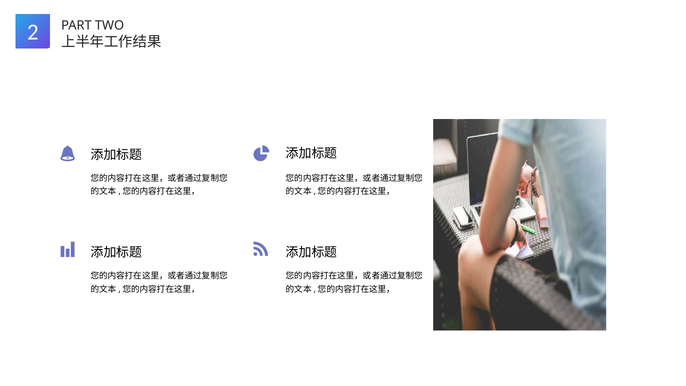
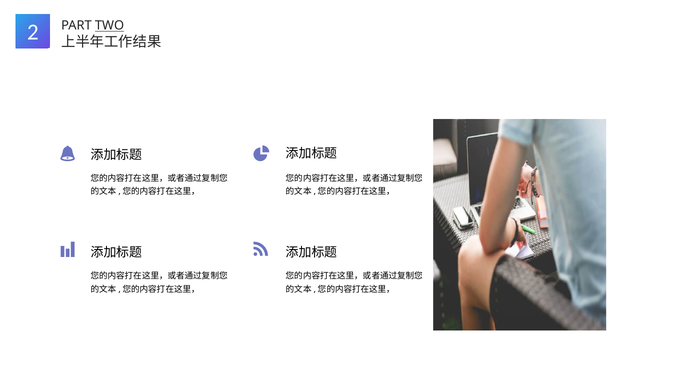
TWO underline: none -> present
